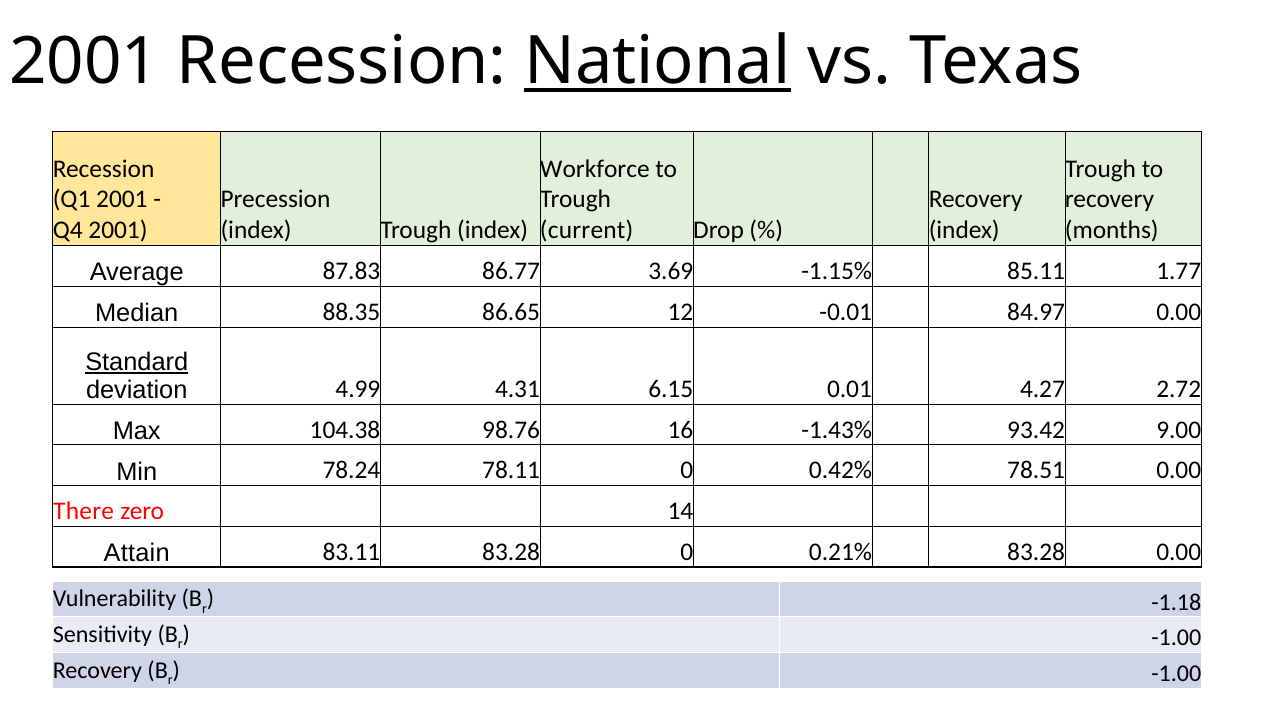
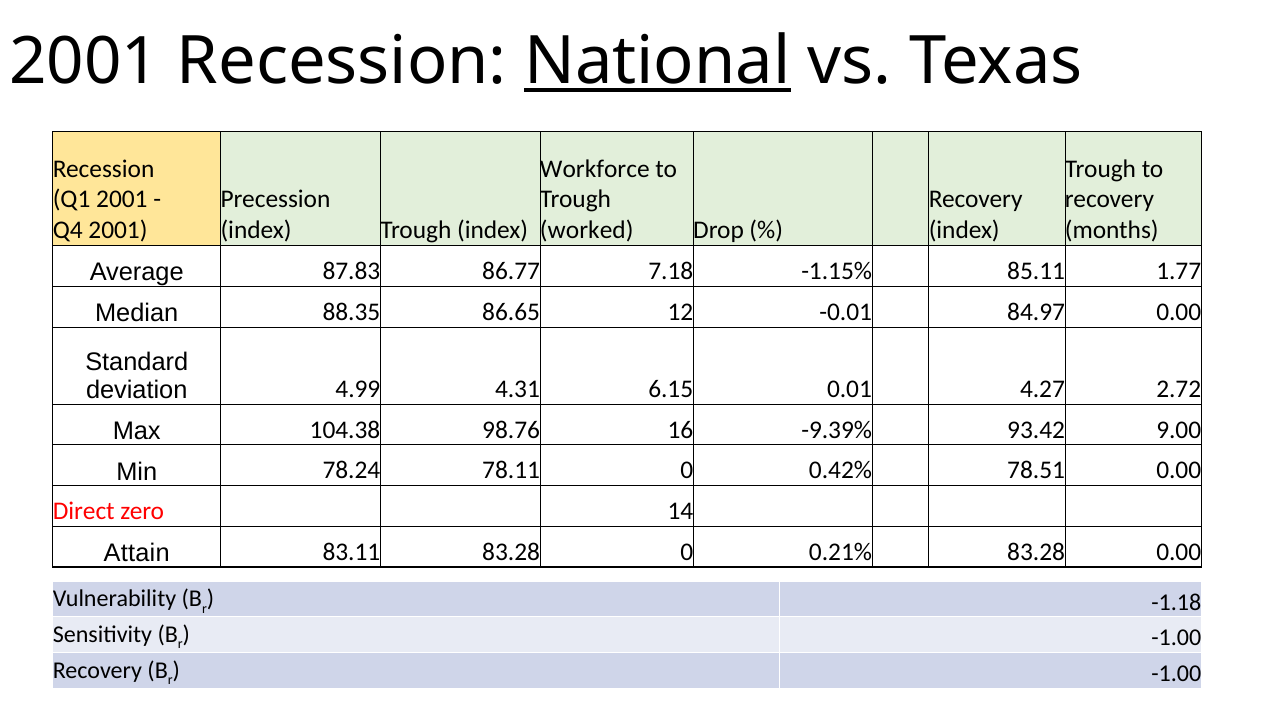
current: current -> worked
3.69: 3.69 -> 7.18
Standard underline: present -> none
-1.43%: -1.43% -> -9.39%
There: There -> Direct
